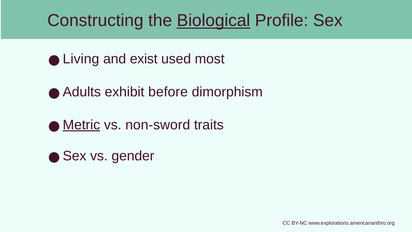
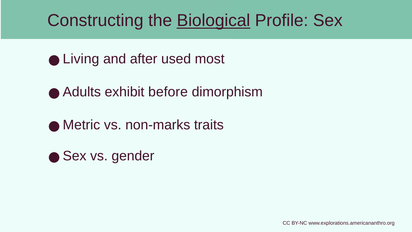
exist: exist -> after
Metric underline: present -> none
non-sword: non-sword -> non-marks
